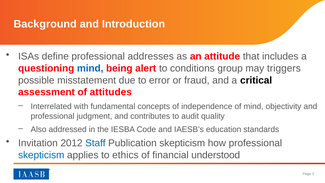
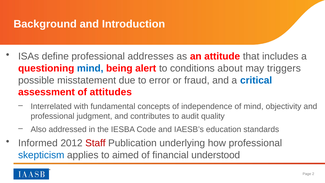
group: group -> about
critical colour: black -> blue
Invitation: Invitation -> Informed
Staff colour: blue -> red
Publication skepticism: skepticism -> underlying
ethics: ethics -> aimed
